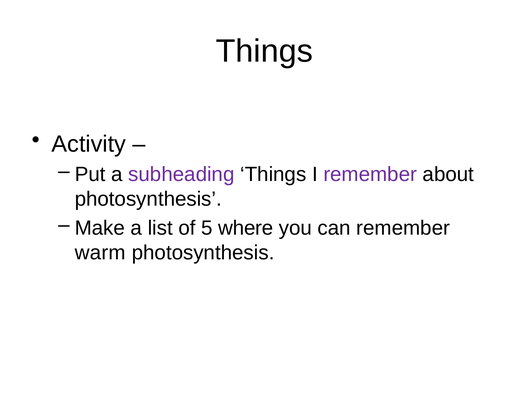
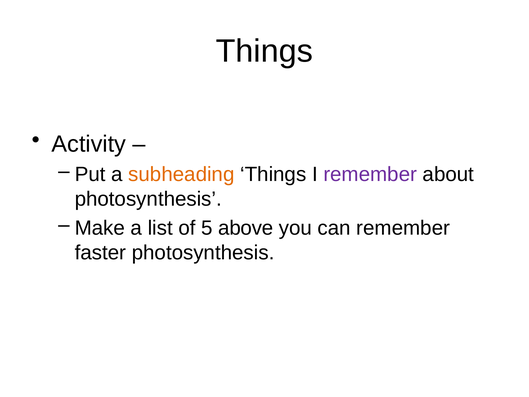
subheading colour: purple -> orange
where: where -> above
warm: warm -> faster
